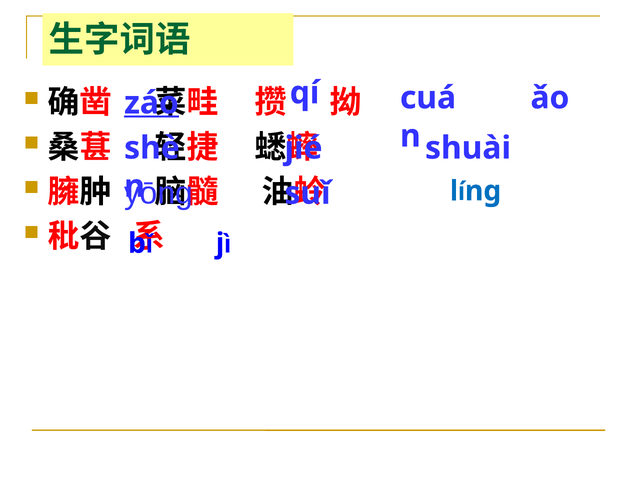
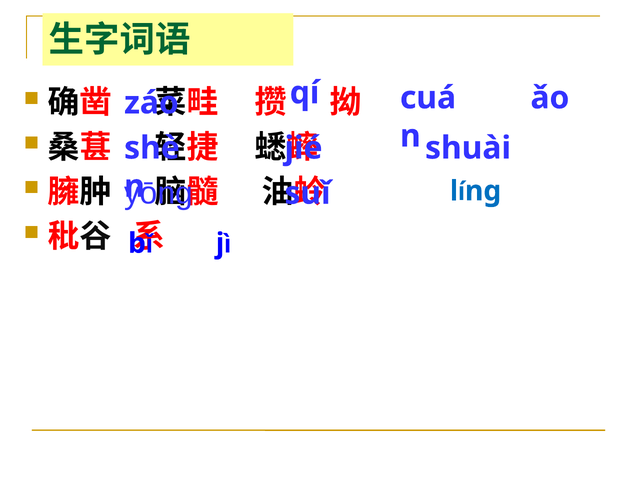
záo underline: present -> none
